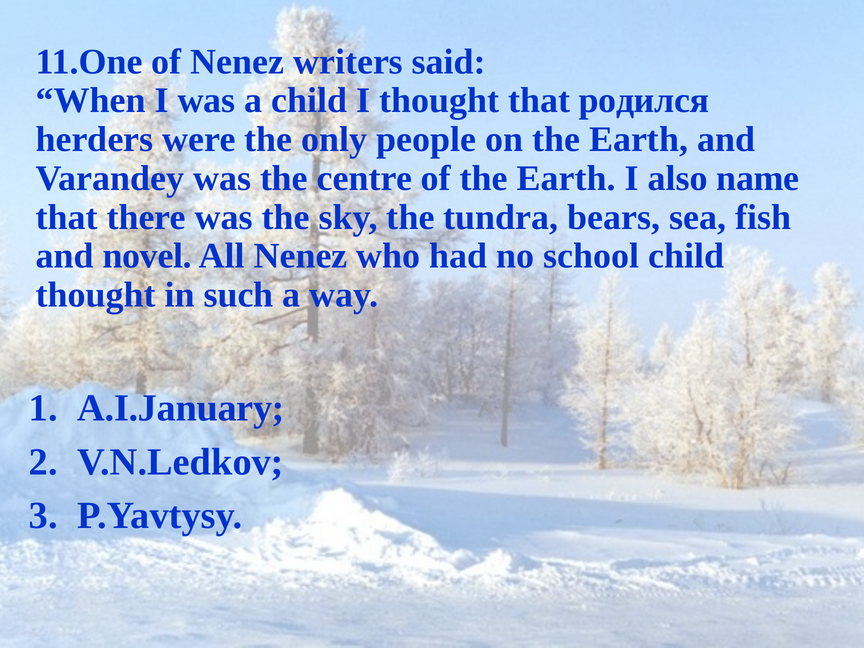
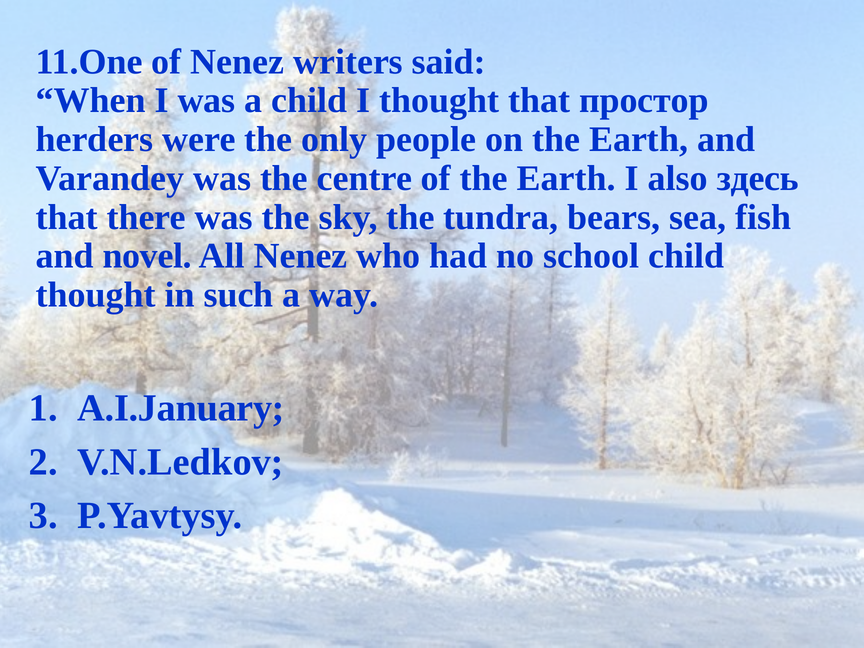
родился: родился -> простор
name: name -> здесь
